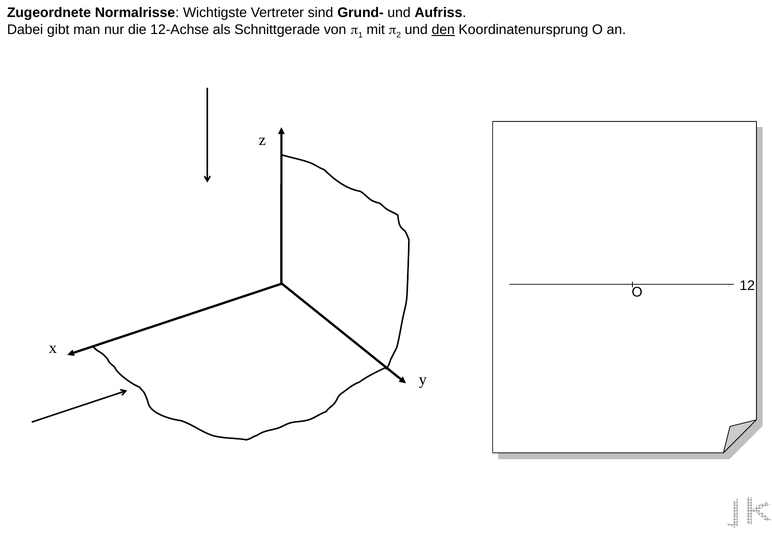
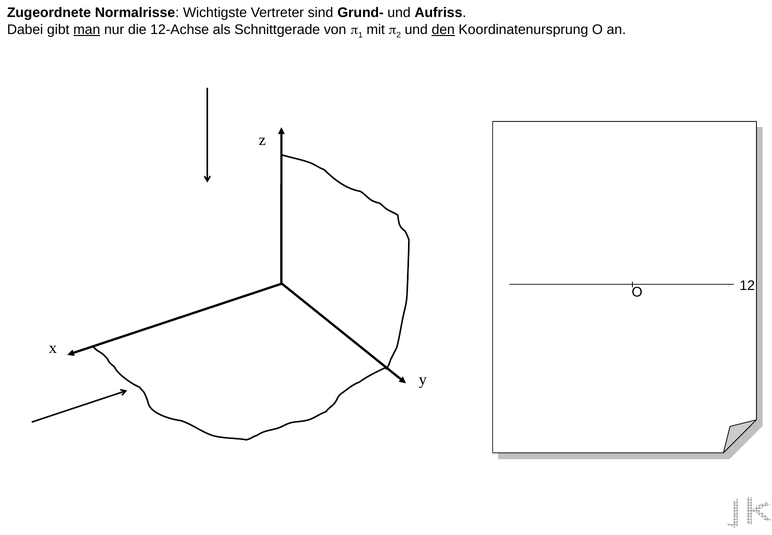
man underline: none -> present
